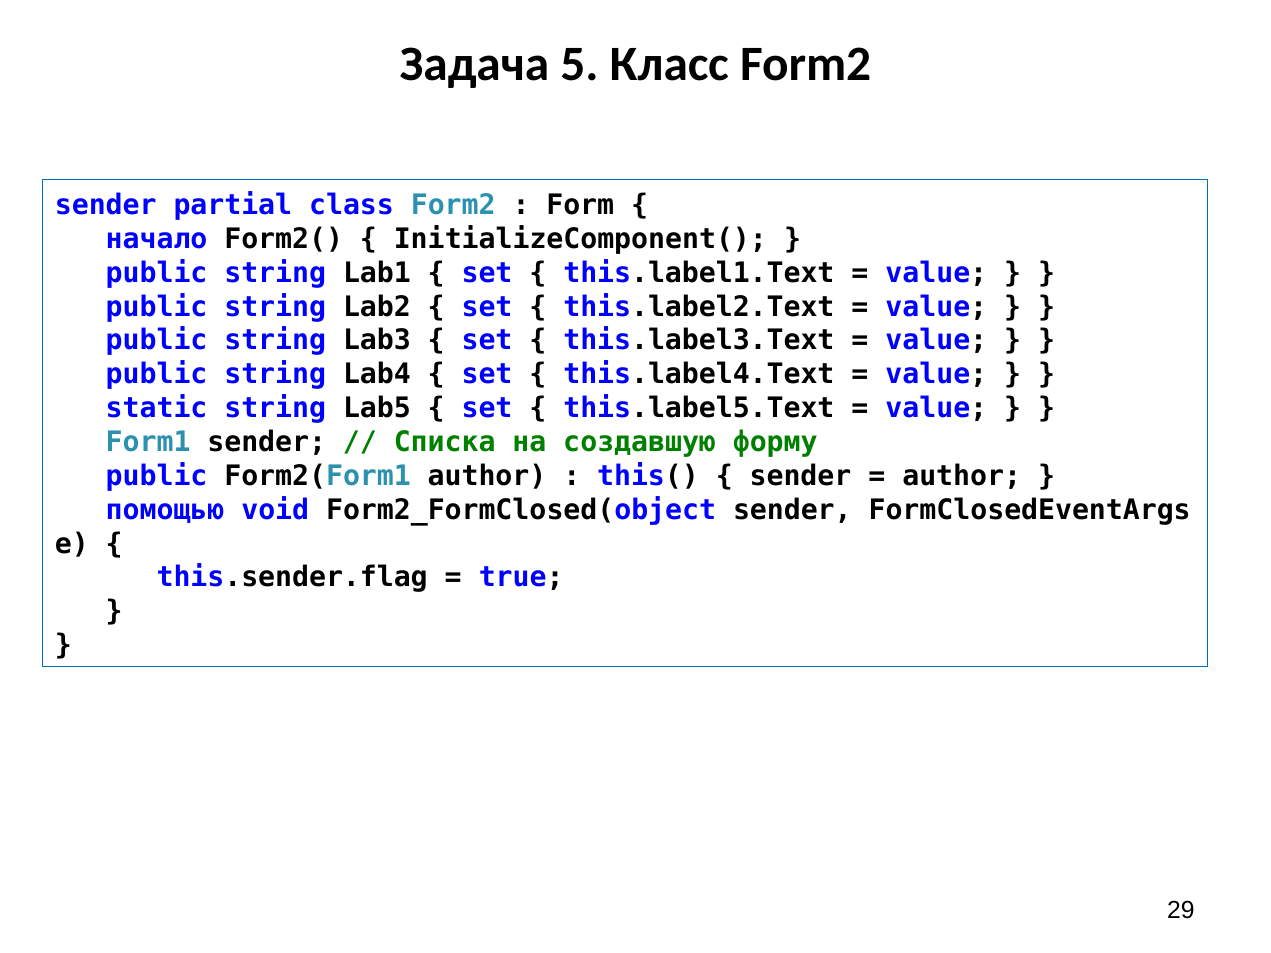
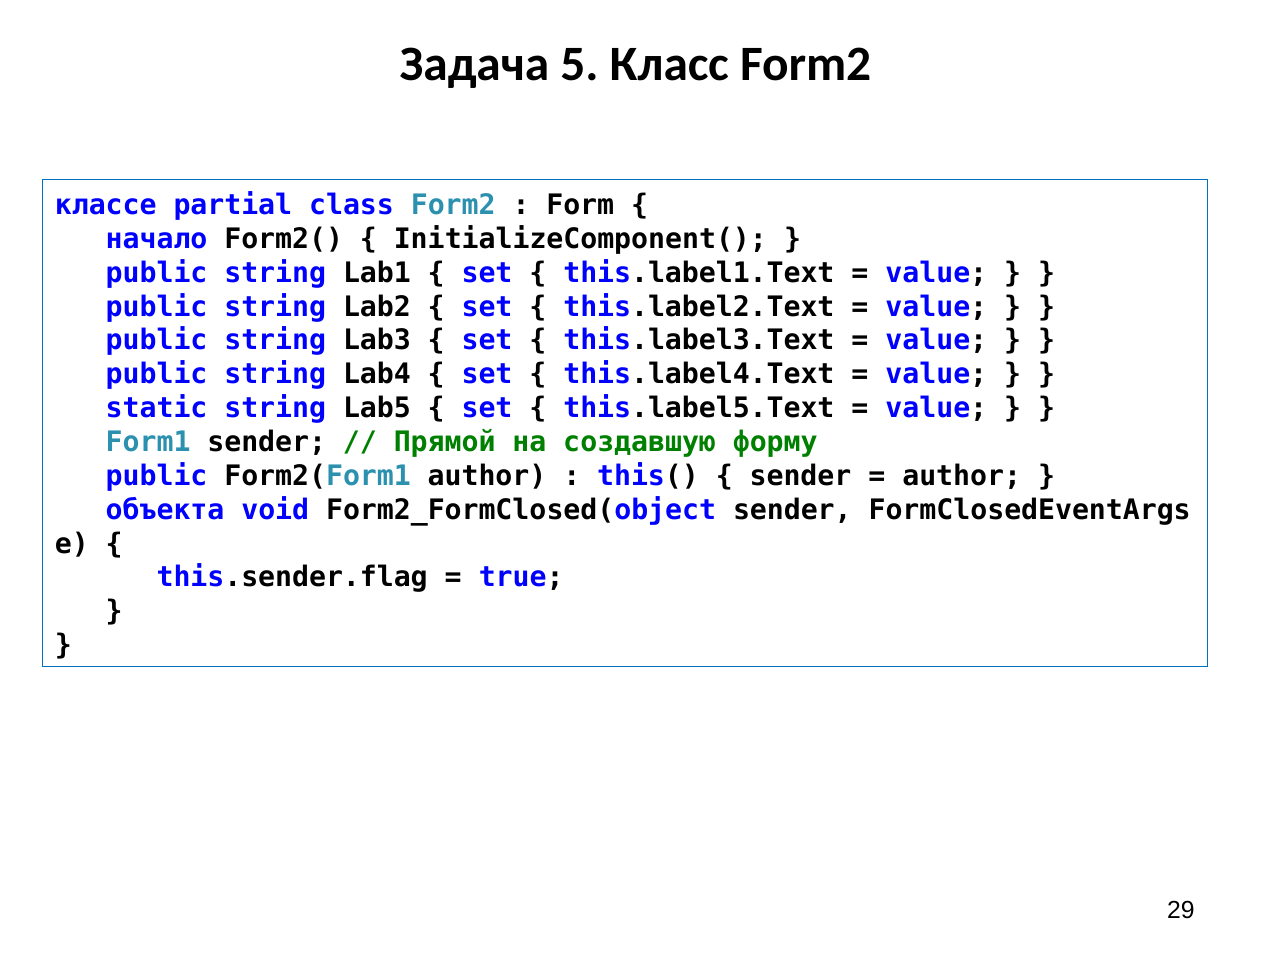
sender at (106, 205): sender -> классе
Списка: Списка -> Прямой
помощью: помощью -> объекта
